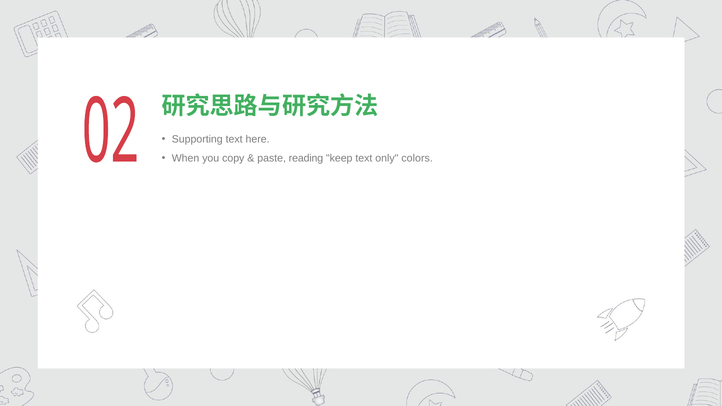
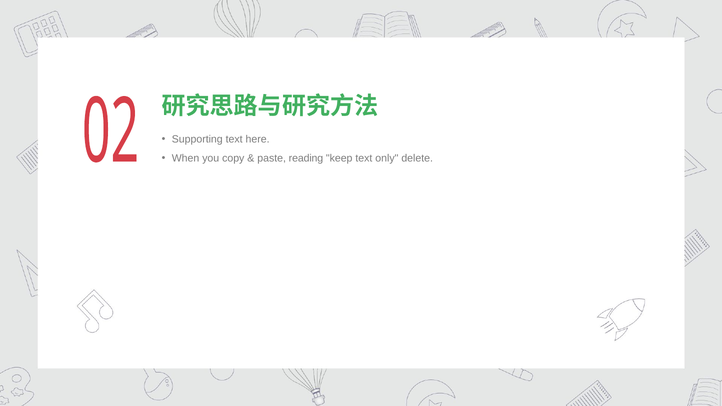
colors: colors -> delete
